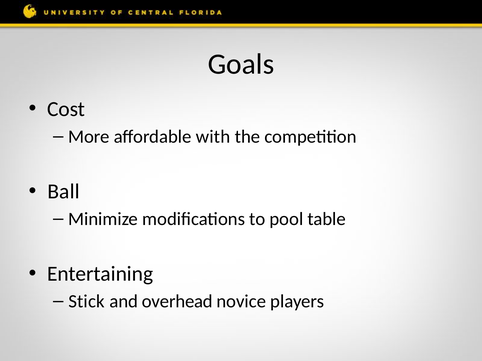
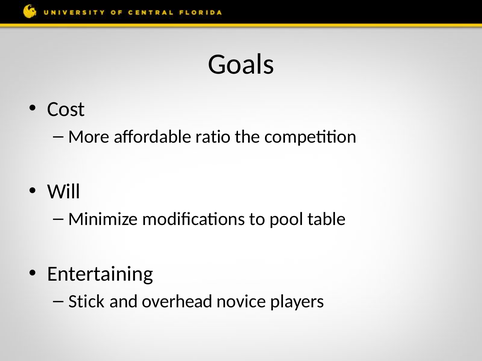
with: with -> ratio
Ball: Ball -> Will
